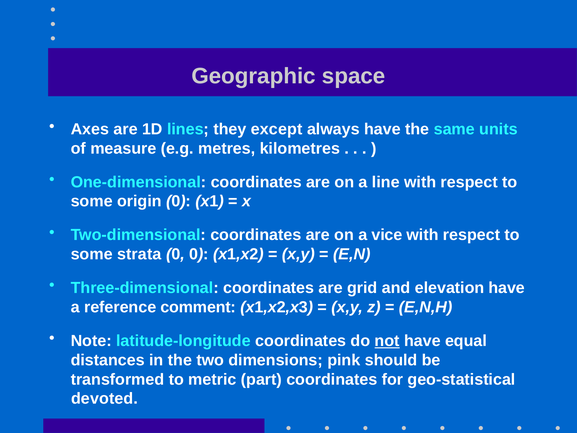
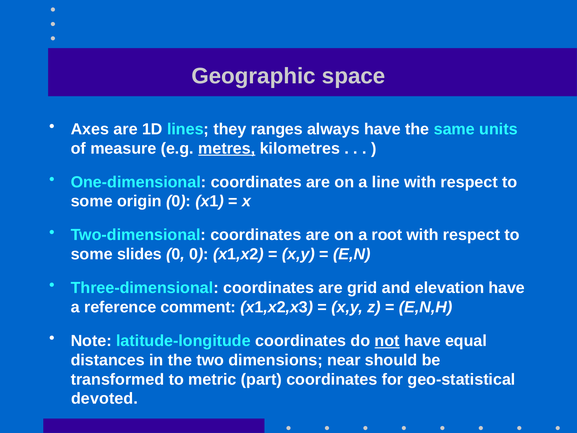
except: except -> ranges
metres underline: none -> present
vice: vice -> root
strata: strata -> slides
pink: pink -> near
